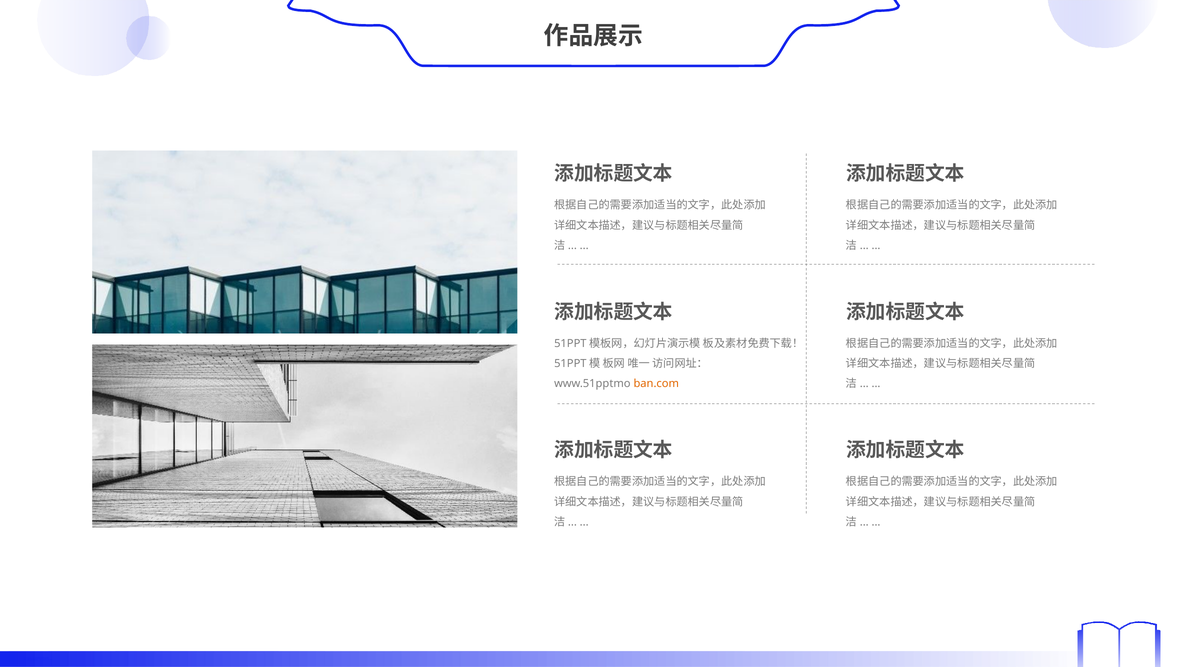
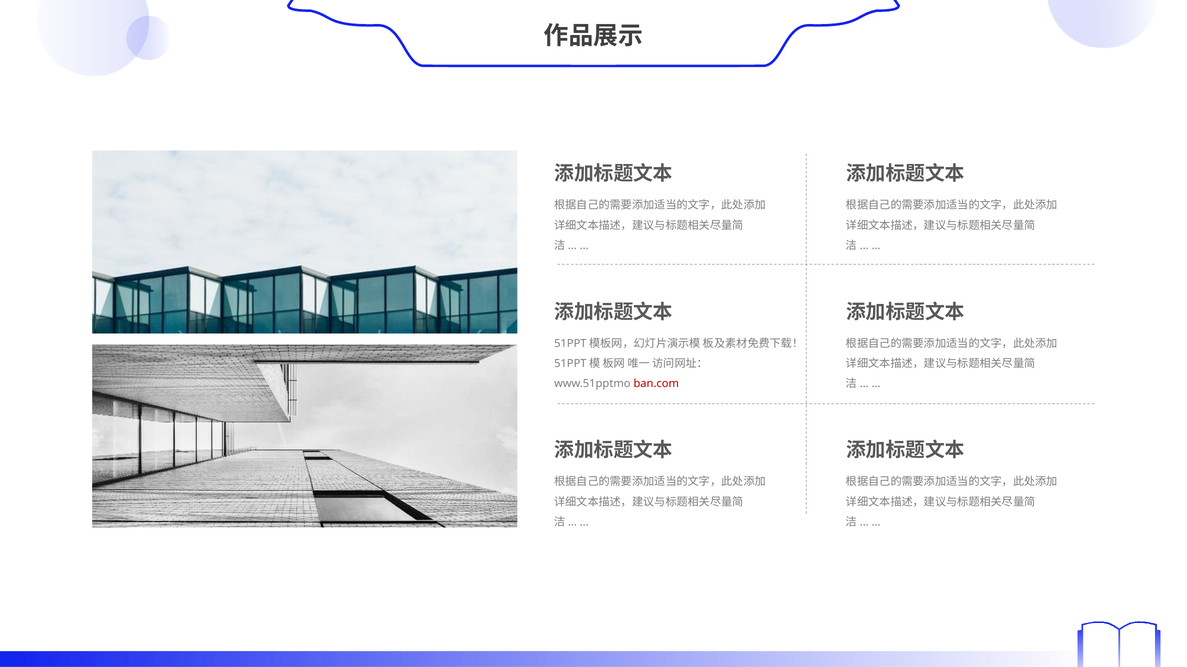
ban.com colour: orange -> red
